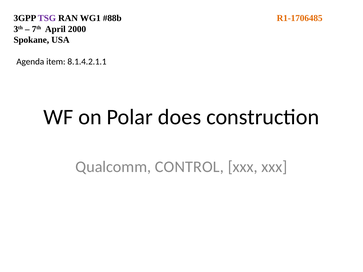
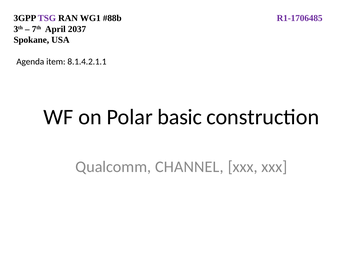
R1-1706485 colour: orange -> purple
2000: 2000 -> 2037
does: does -> basic
CONTROL: CONTROL -> CHANNEL
